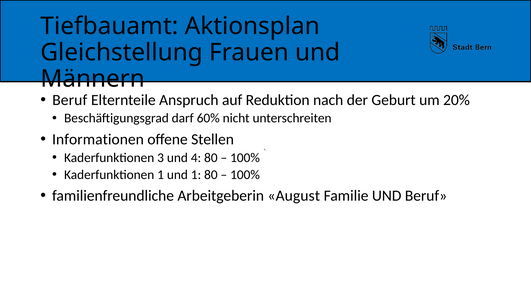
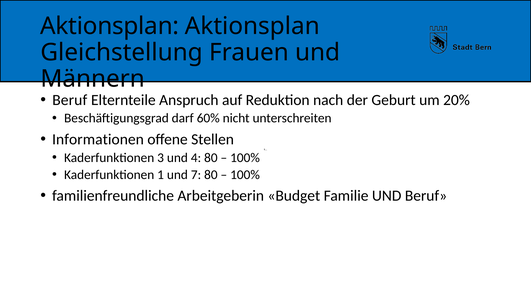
Tiefbauamt at (109, 26): Tiefbauamt -> Aktionsplan
und 1: 1 -> 7
August: August -> Budget
